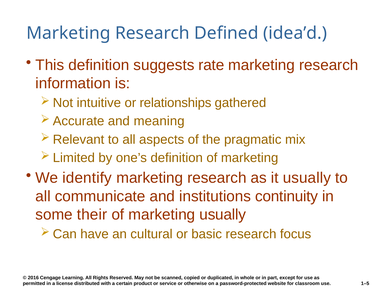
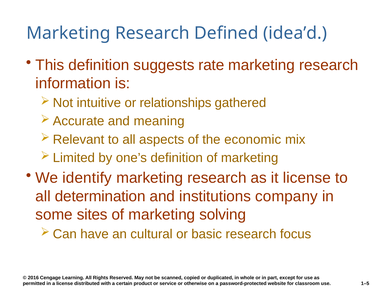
pragmatic: pragmatic -> economic
it usually: usually -> license
communicate: communicate -> determination
continuity: continuity -> company
their: their -> sites
marketing usually: usually -> solving
